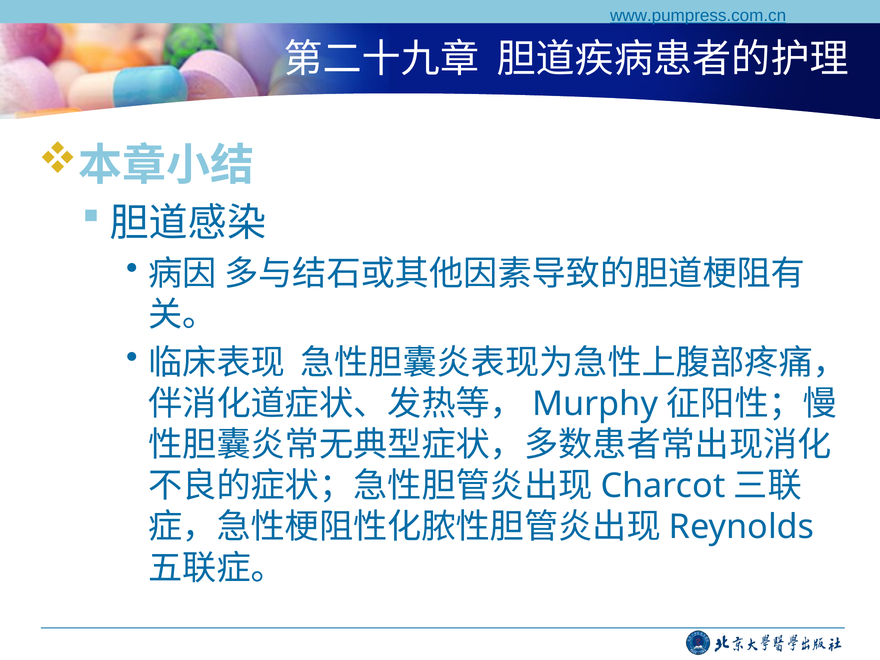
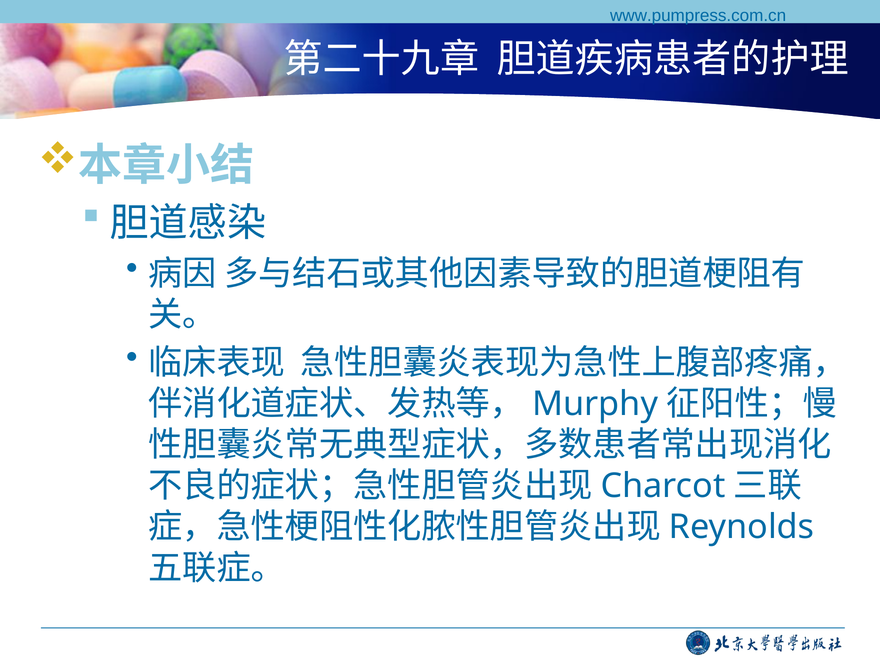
www.pumpress.com.cn underline: present -> none
